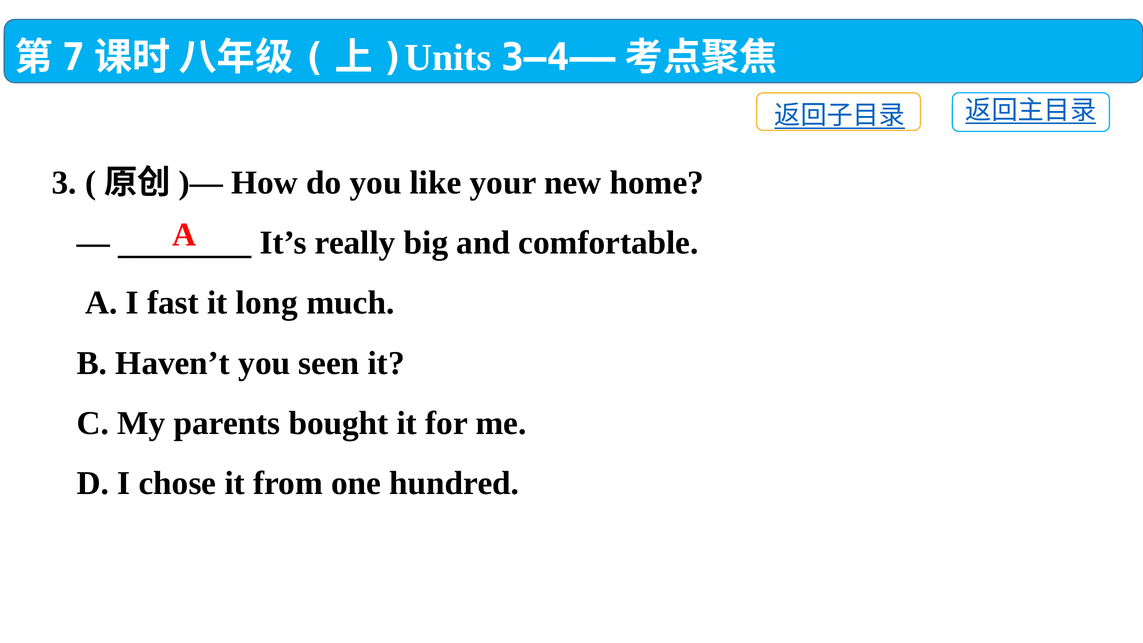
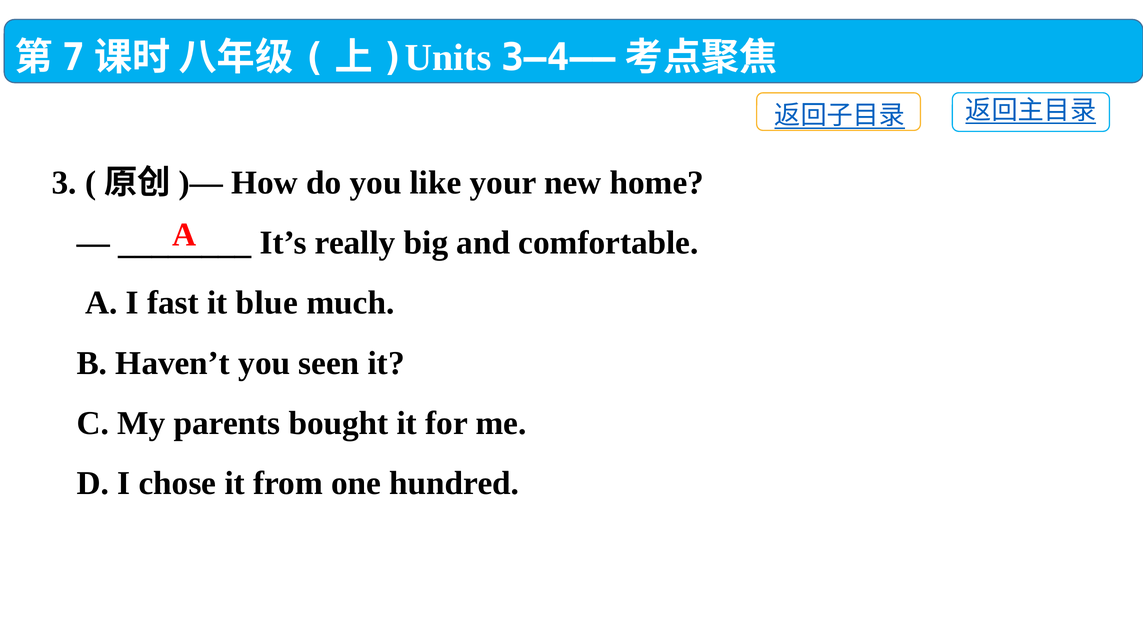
long: long -> blue
